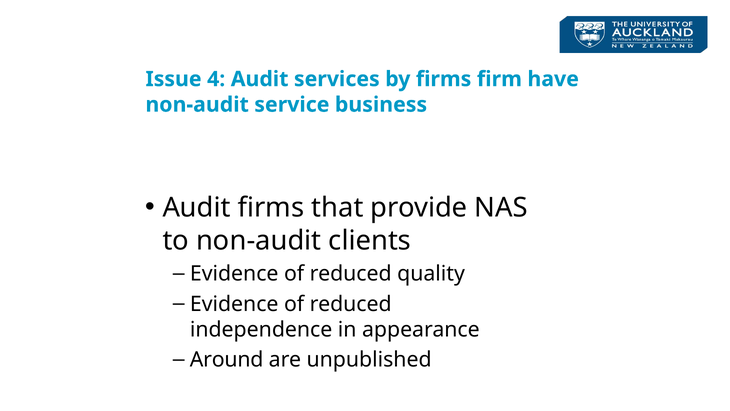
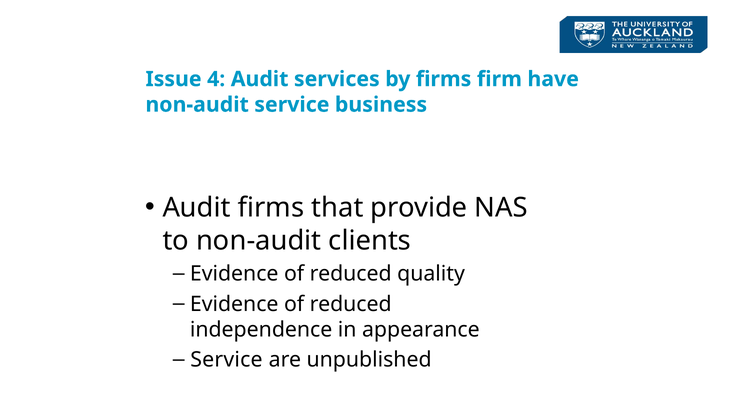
Around at (227, 359): Around -> Service
